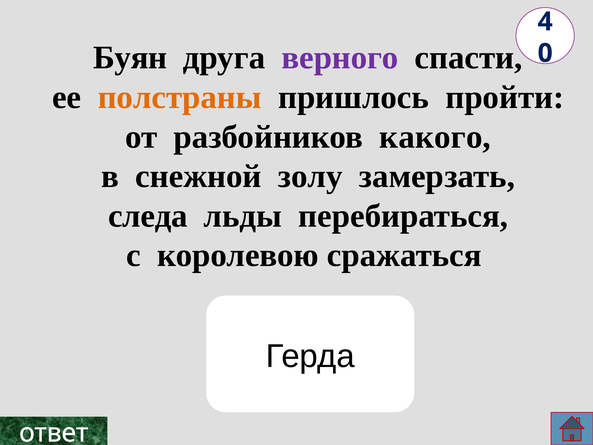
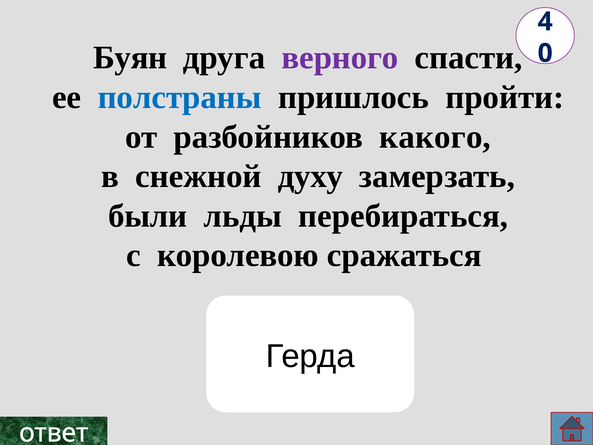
полстраны colour: orange -> blue
золу: золу -> духу
следа: следа -> были
